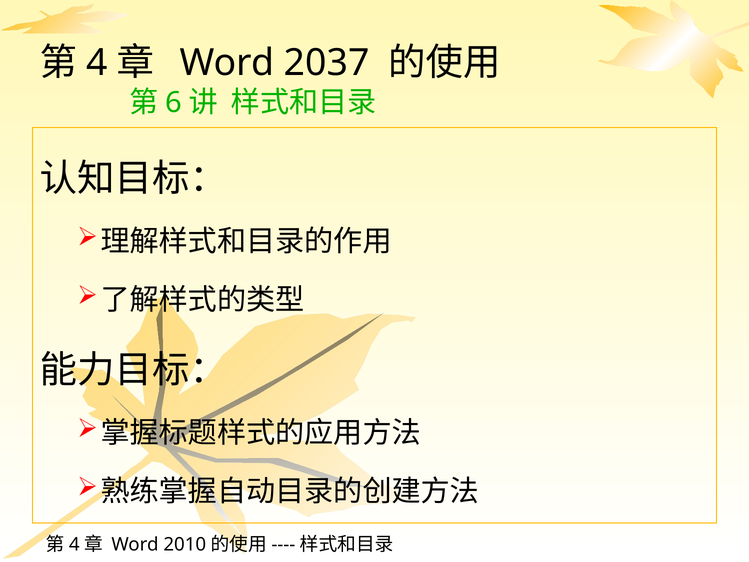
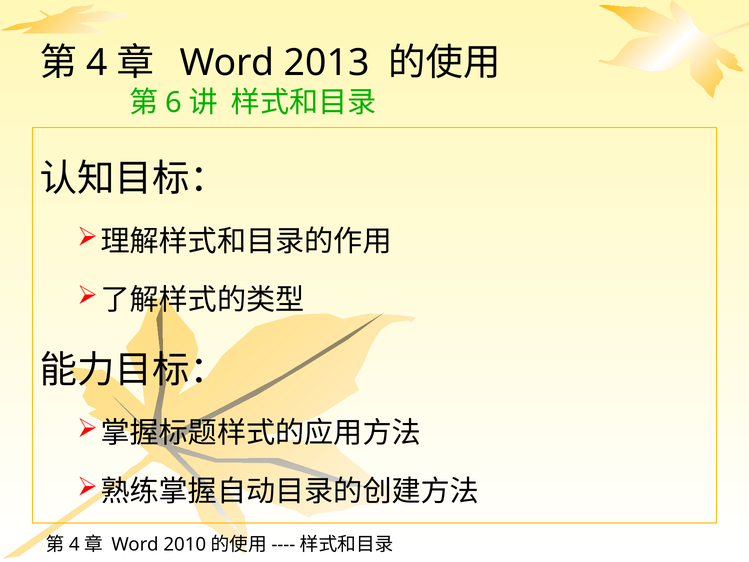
2037: 2037 -> 2013
